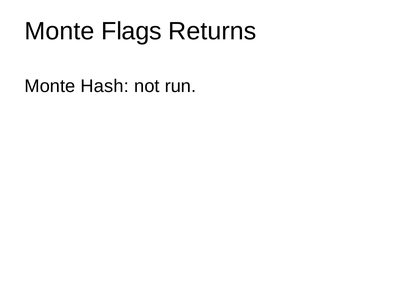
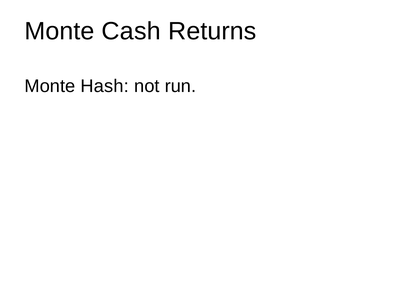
Flags: Flags -> Cash
